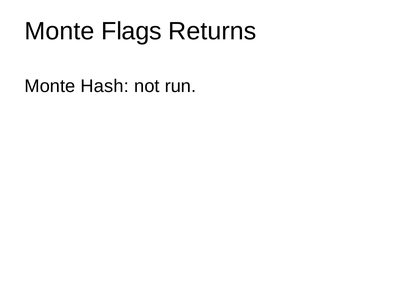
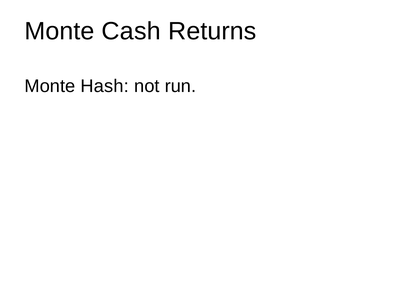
Flags: Flags -> Cash
